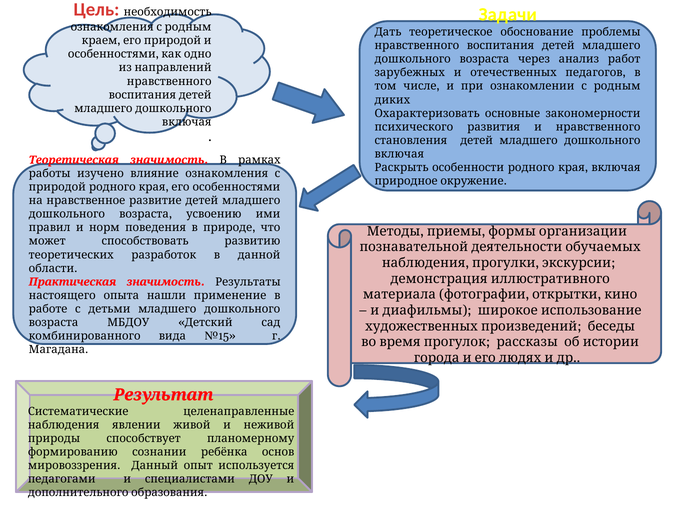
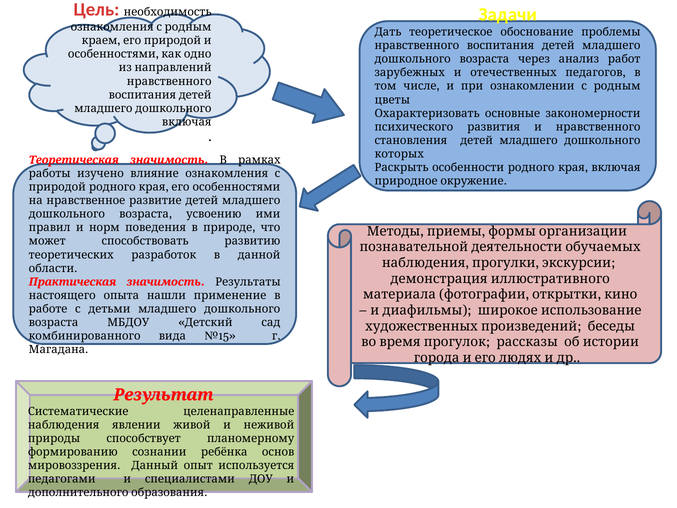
диких: диких -> цветы
включая at (399, 154): включая -> которых
